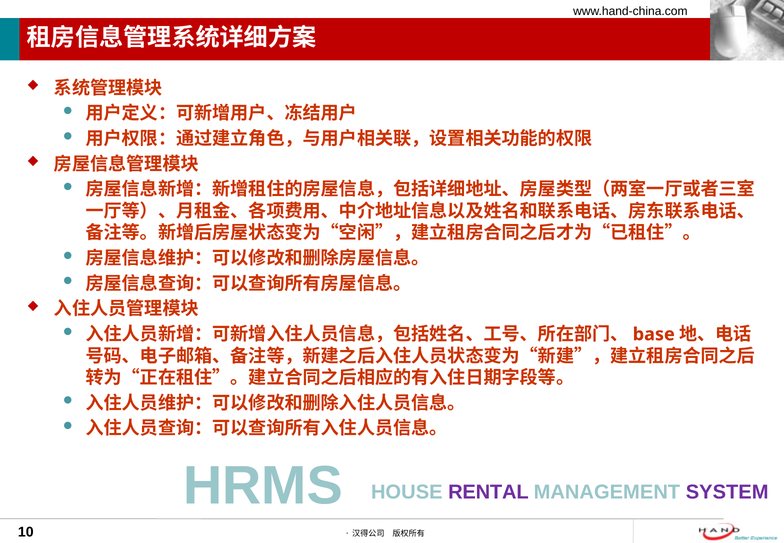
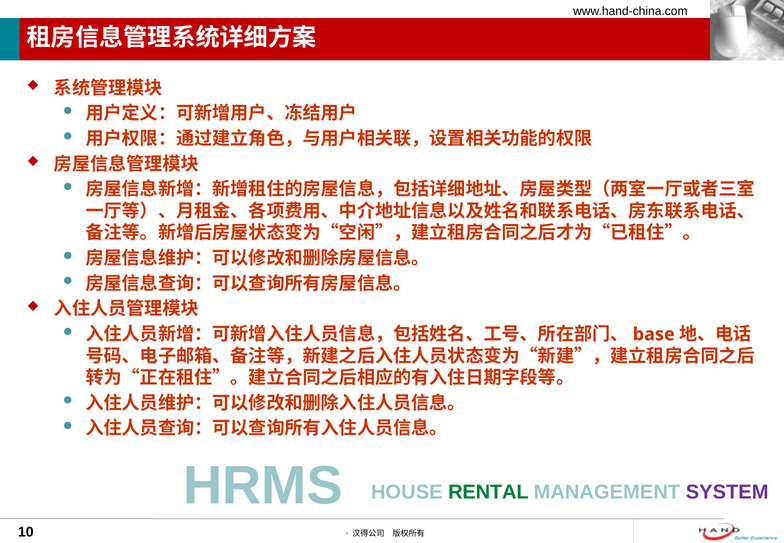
RENTAL colour: purple -> green
